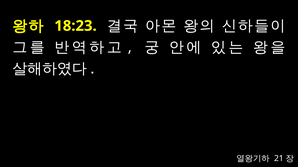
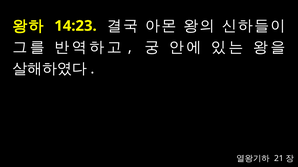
18:23: 18:23 -> 14:23
